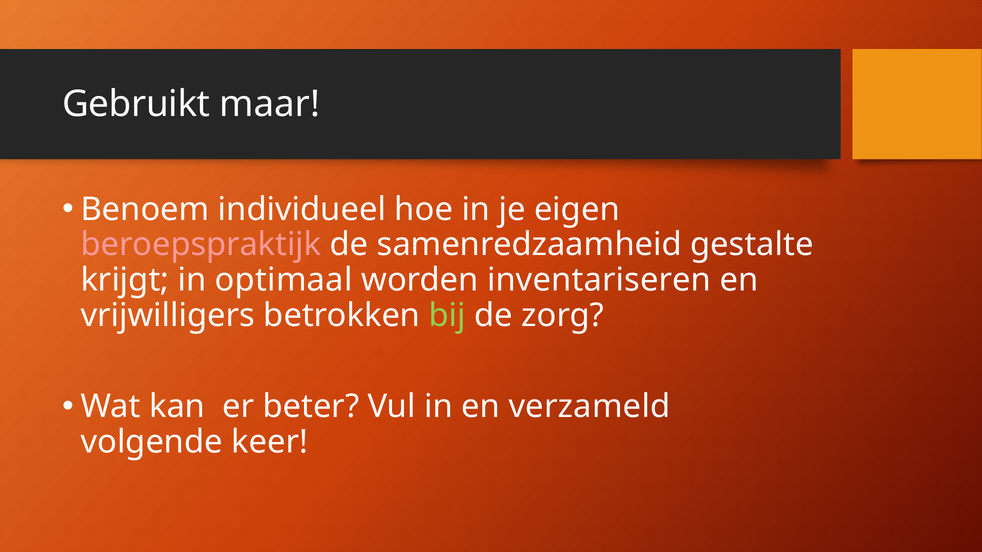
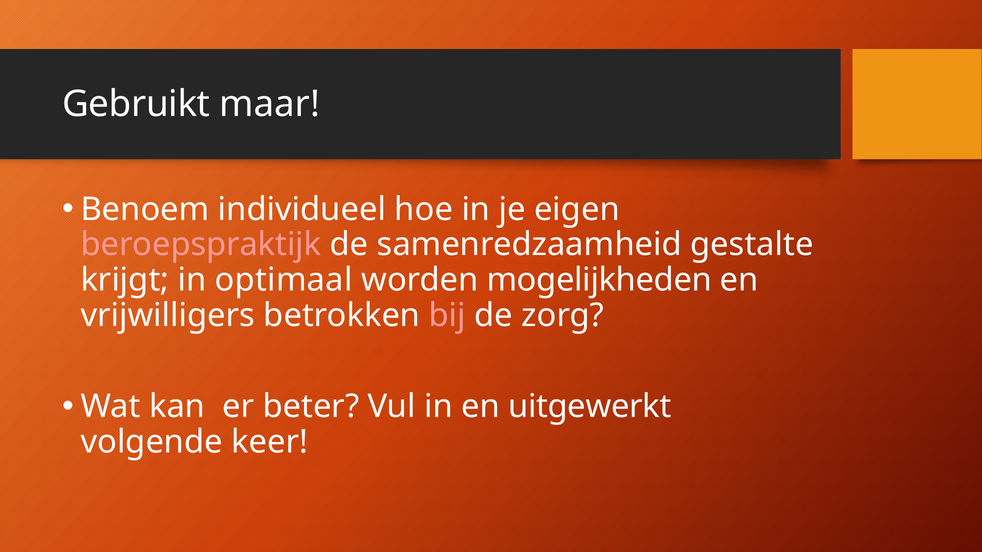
inventariseren: inventariseren -> mogelijkheden
bij colour: light green -> pink
verzameld: verzameld -> uitgewerkt
